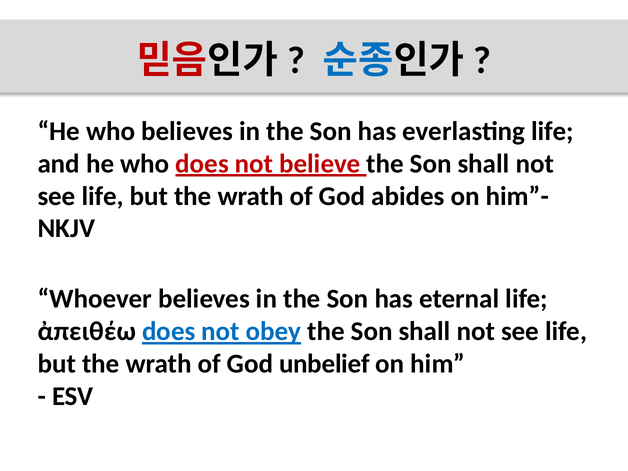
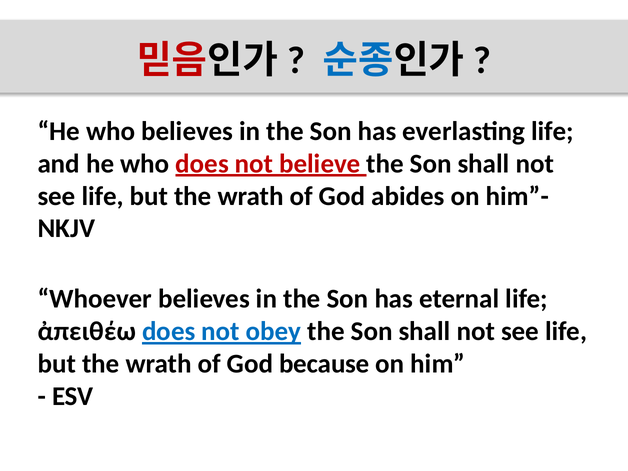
unbelief: unbelief -> because
